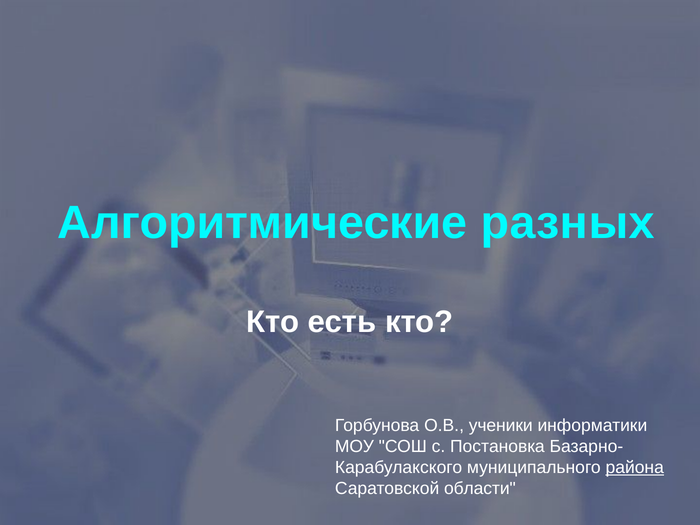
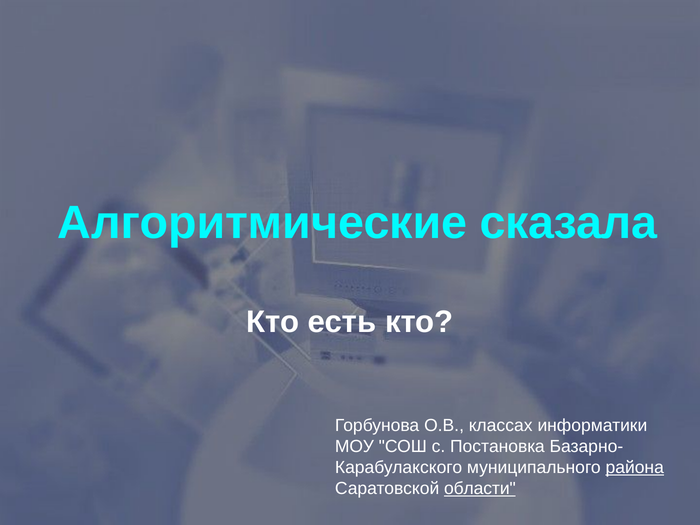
разных: разных -> сказала
ученики: ученики -> классах
области underline: none -> present
